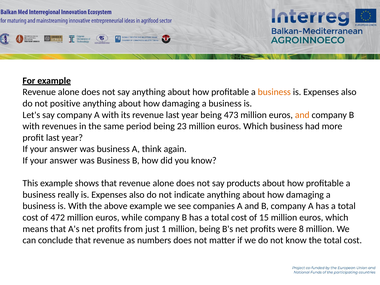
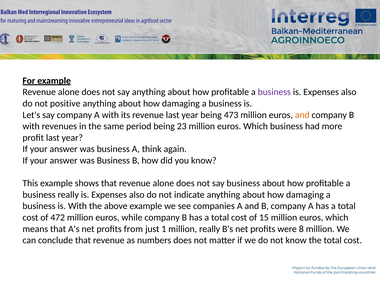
business at (274, 92) colour: orange -> purple
say products: products -> business
million being: being -> really
